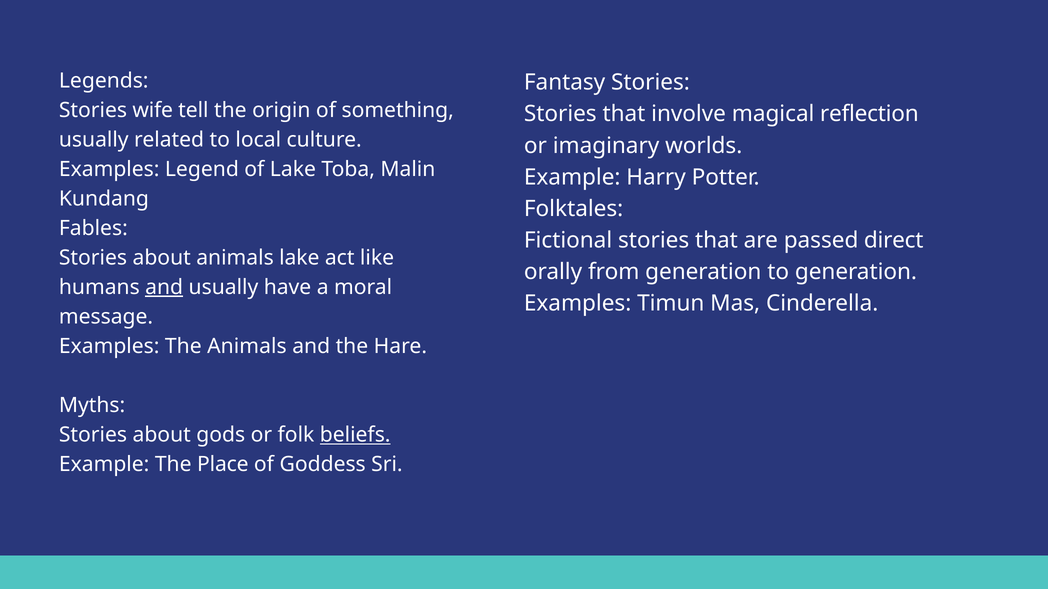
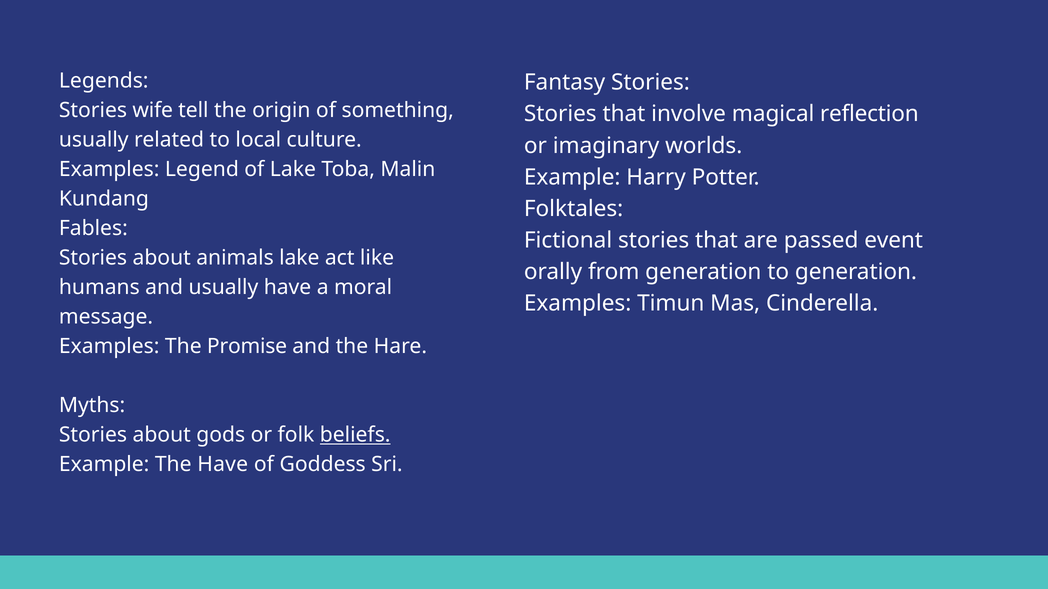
direct: direct -> event
and at (164, 288) underline: present -> none
The Animals: Animals -> Promise
The Place: Place -> Have
